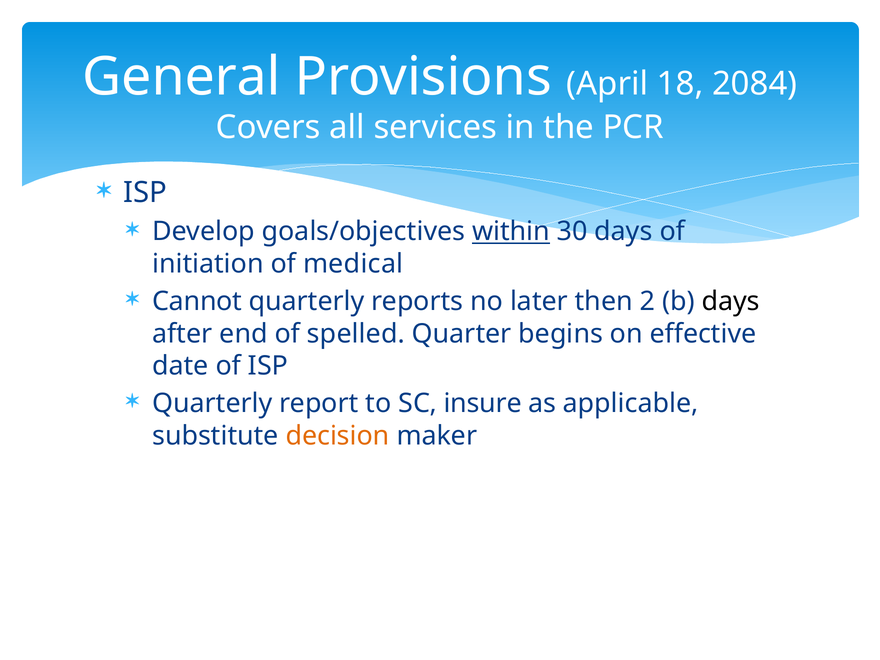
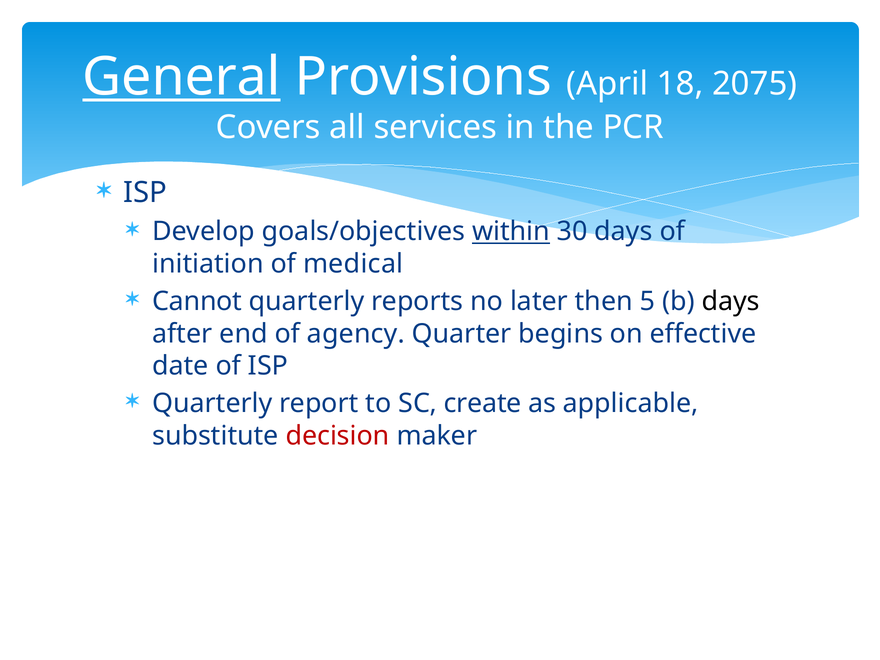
General underline: none -> present
2084: 2084 -> 2075
2: 2 -> 5
spelled: spelled -> agency
insure: insure -> create
decision colour: orange -> red
